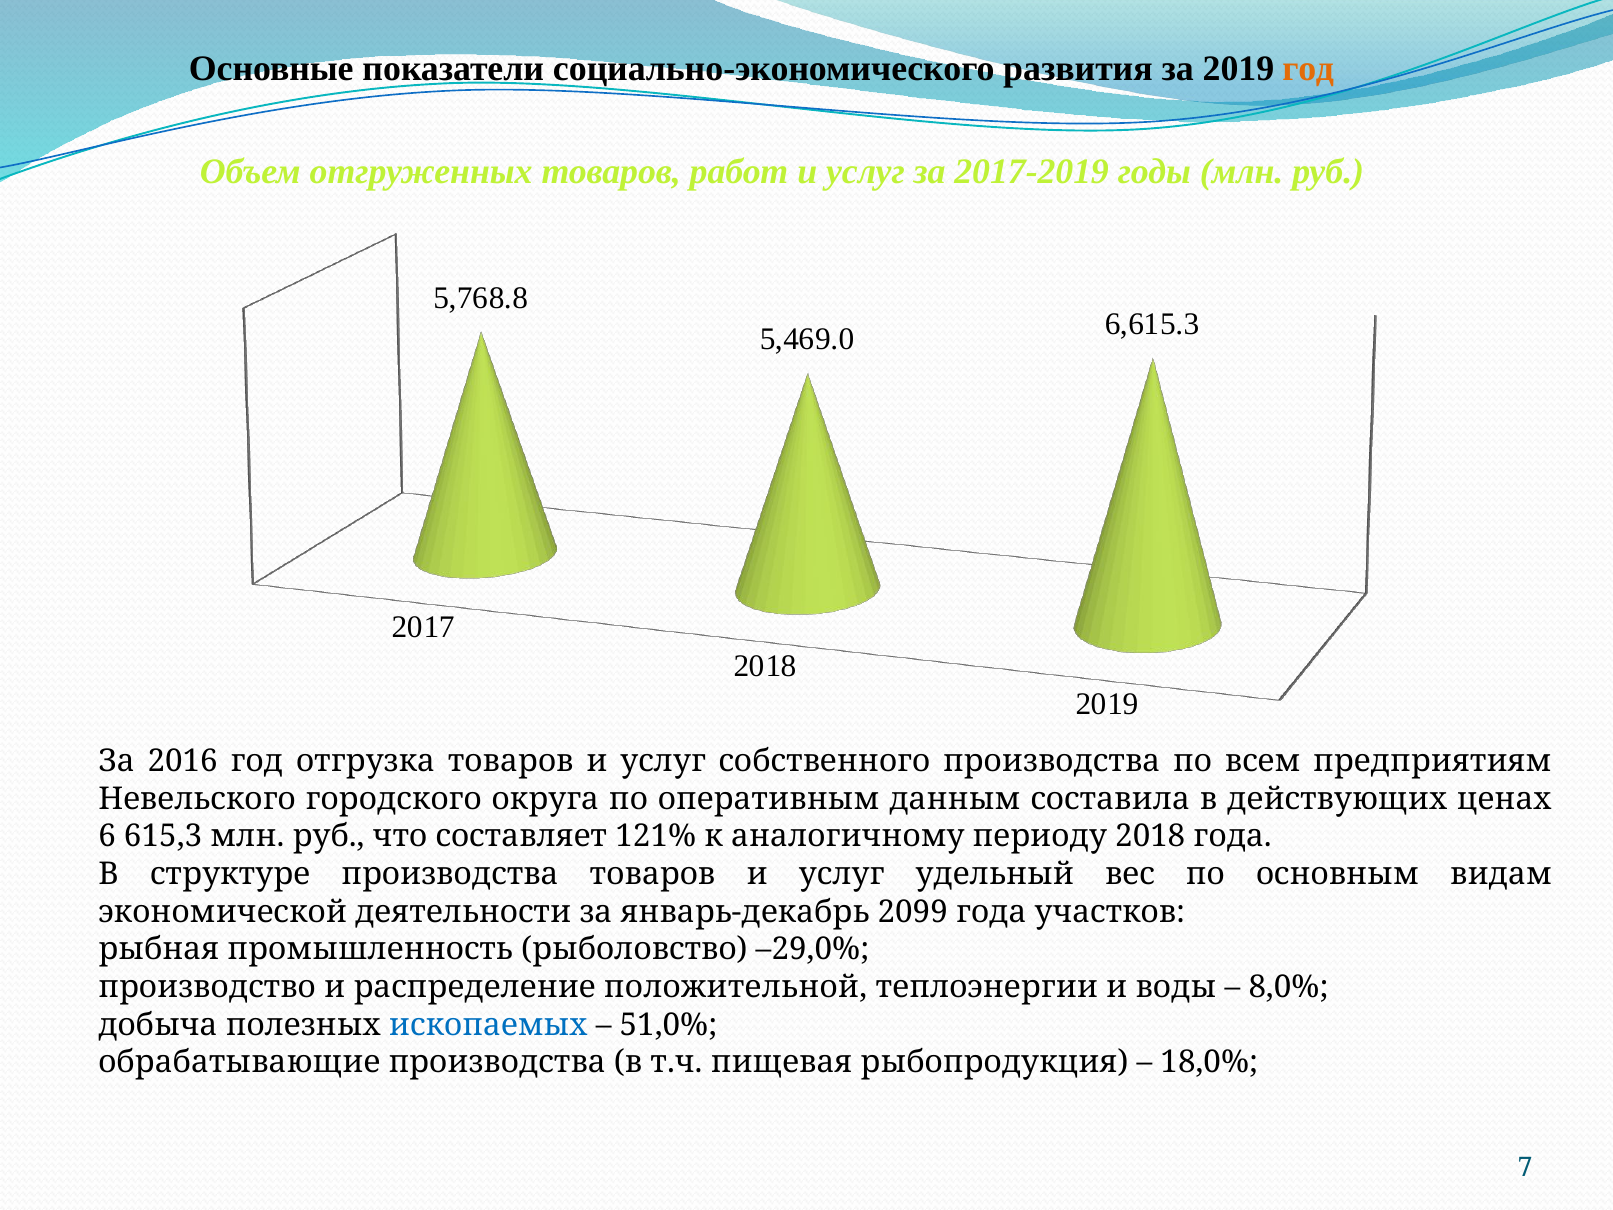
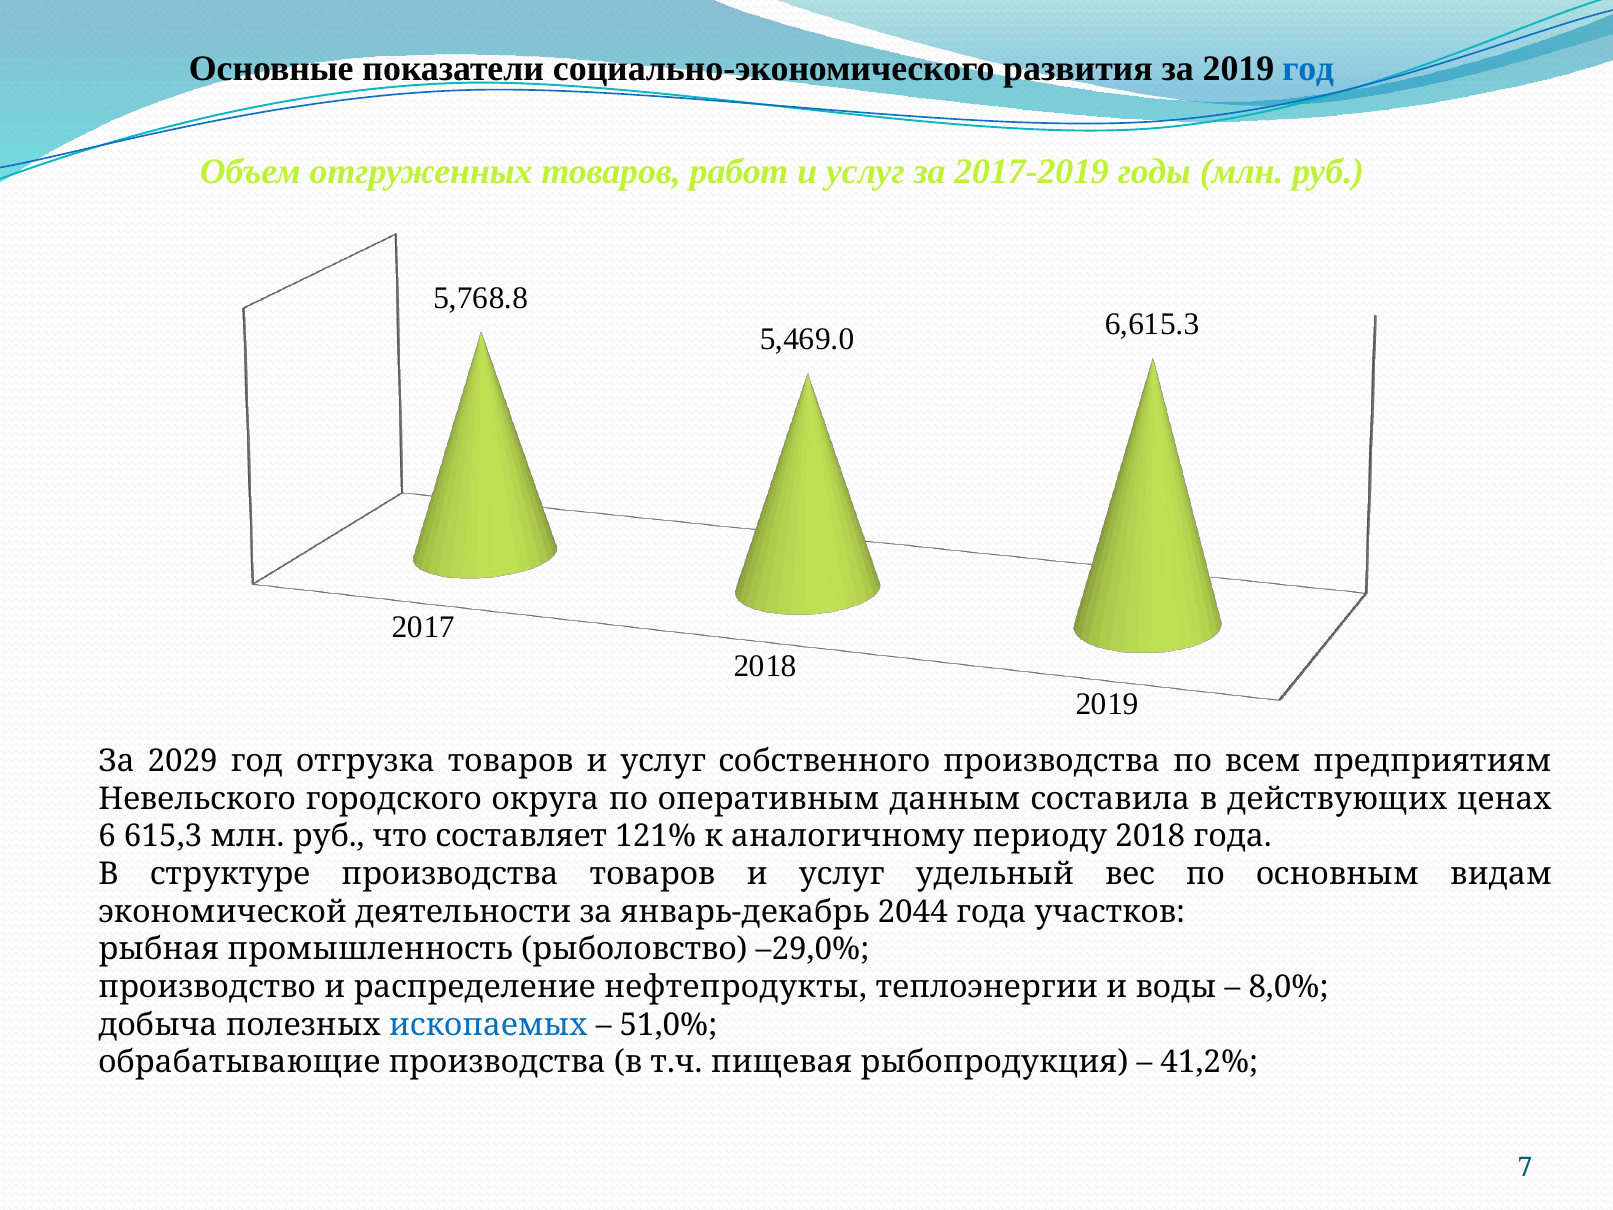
год at (1308, 69) colour: orange -> blue
2016: 2016 -> 2029
2099: 2099 -> 2044
положительной: положительной -> нефтепродукты
18,0%: 18,0% -> 41,2%
